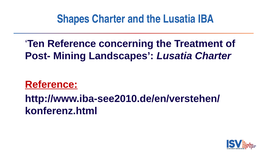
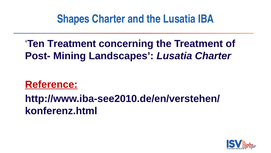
Ten Reference: Reference -> Treatment
